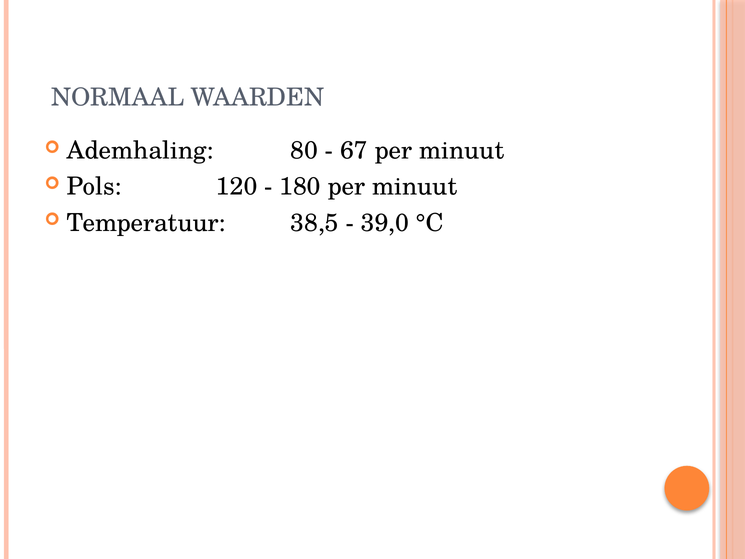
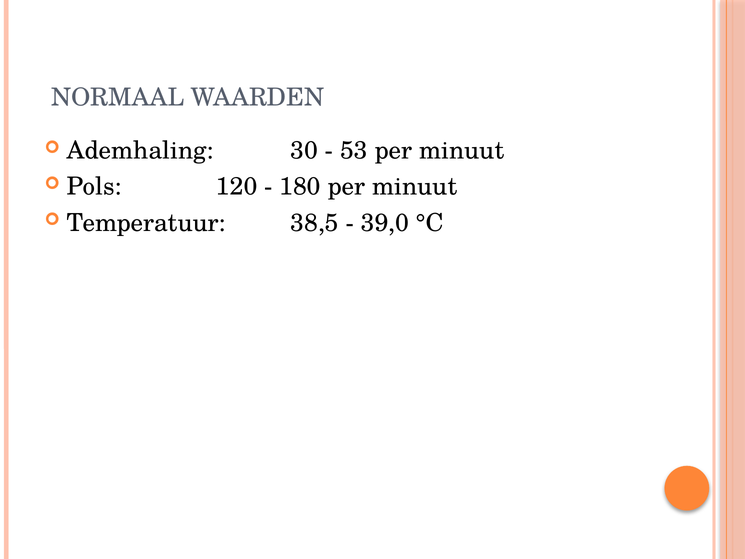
80: 80 -> 30
67: 67 -> 53
